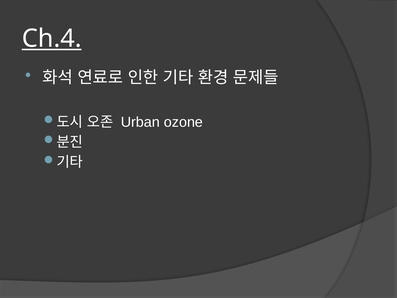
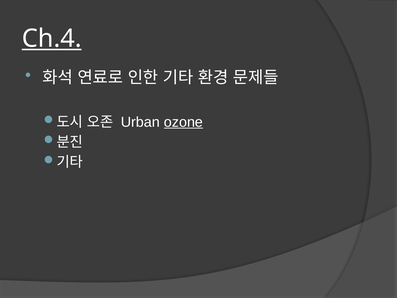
ozone underline: none -> present
